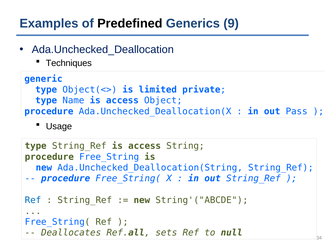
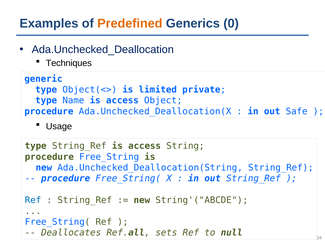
Predefined colour: black -> orange
9: 9 -> 0
Pass: Pass -> Safe
